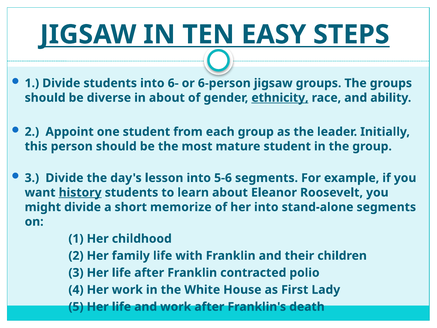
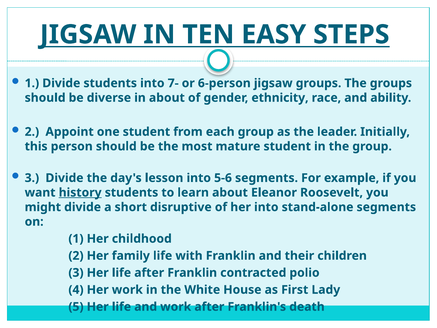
6-: 6- -> 7-
ethnicity underline: present -> none
memorize: memorize -> disruptive
